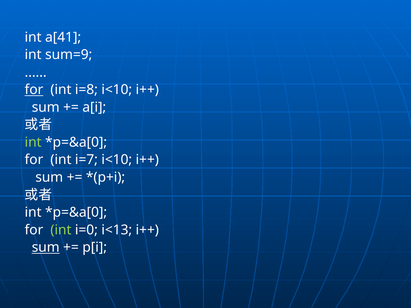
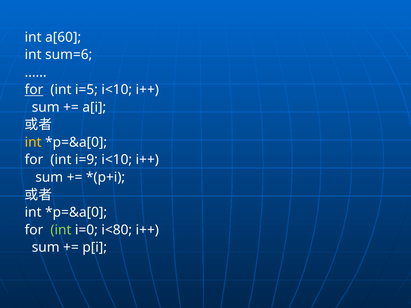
a[41: a[41 -> a[60
sum=9: sum=9 -> sum=6
i=8: i=8 -> i=5
int at (33, 142) colour: light green -> yellow
i=7: i=7 -> i=9
i<13: i<13 -> i<80
sum at (46, 248) underline: present -> none
